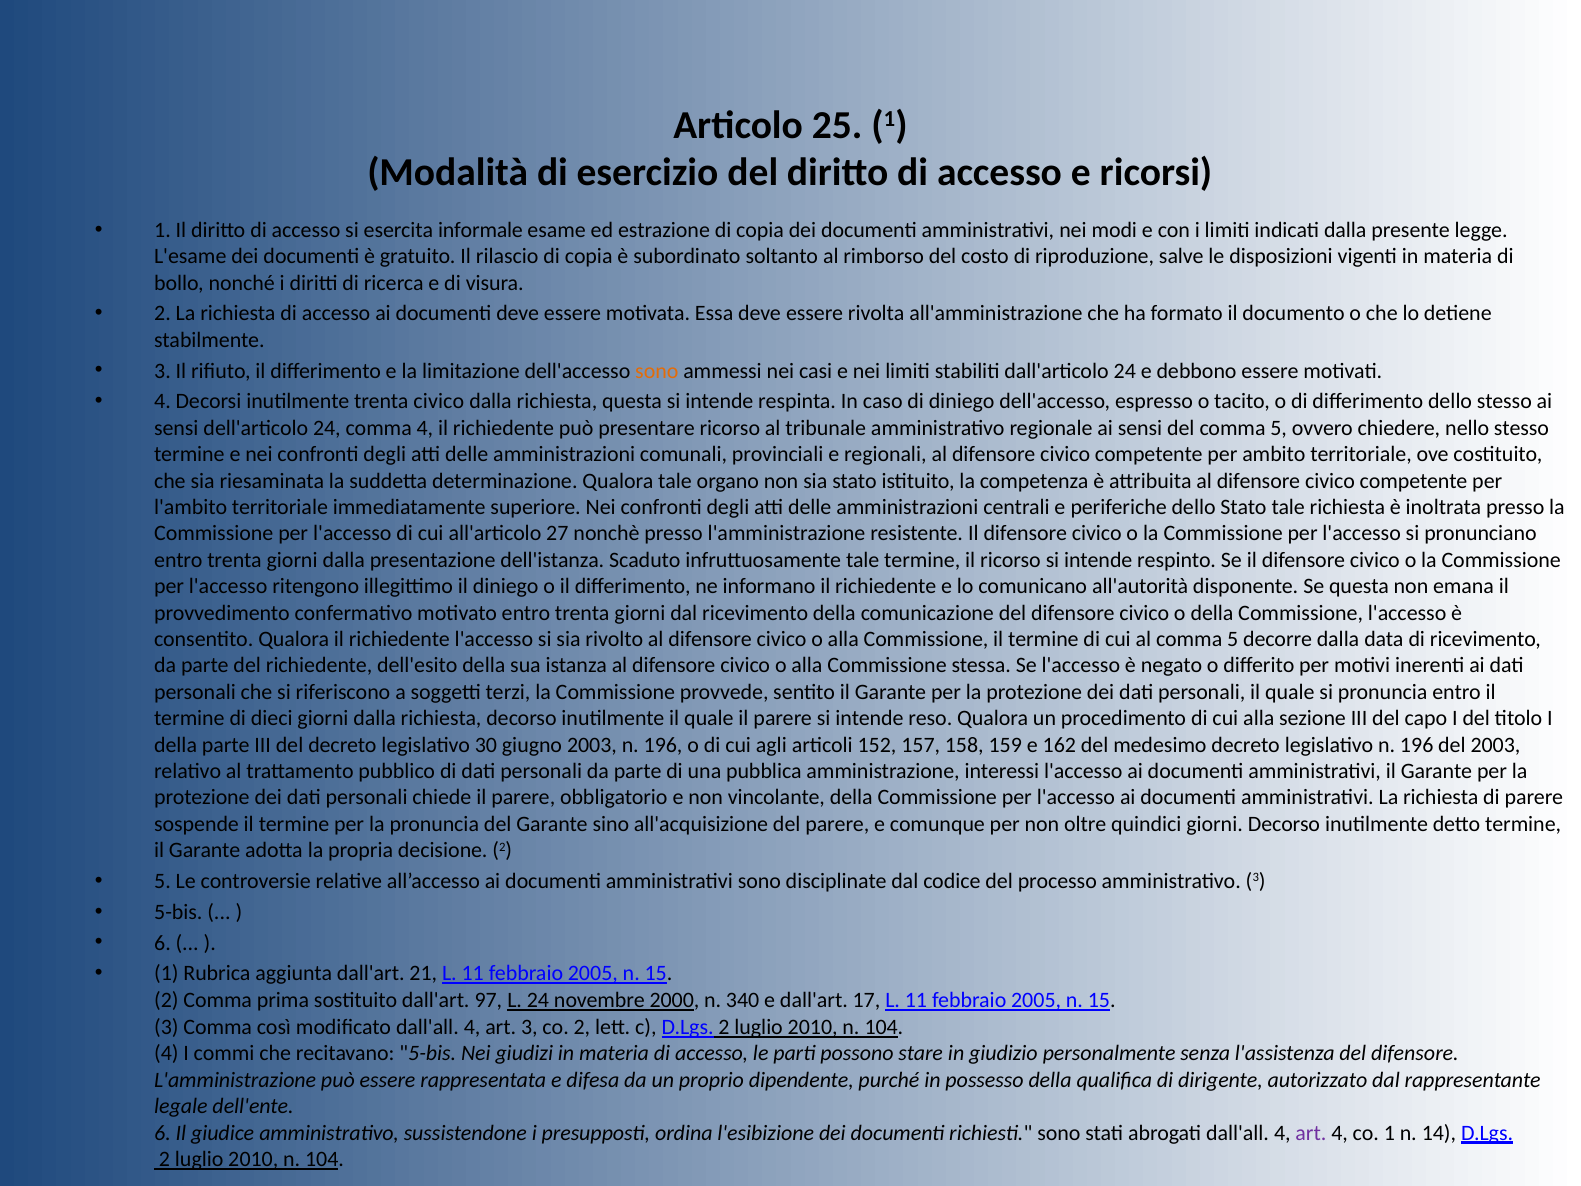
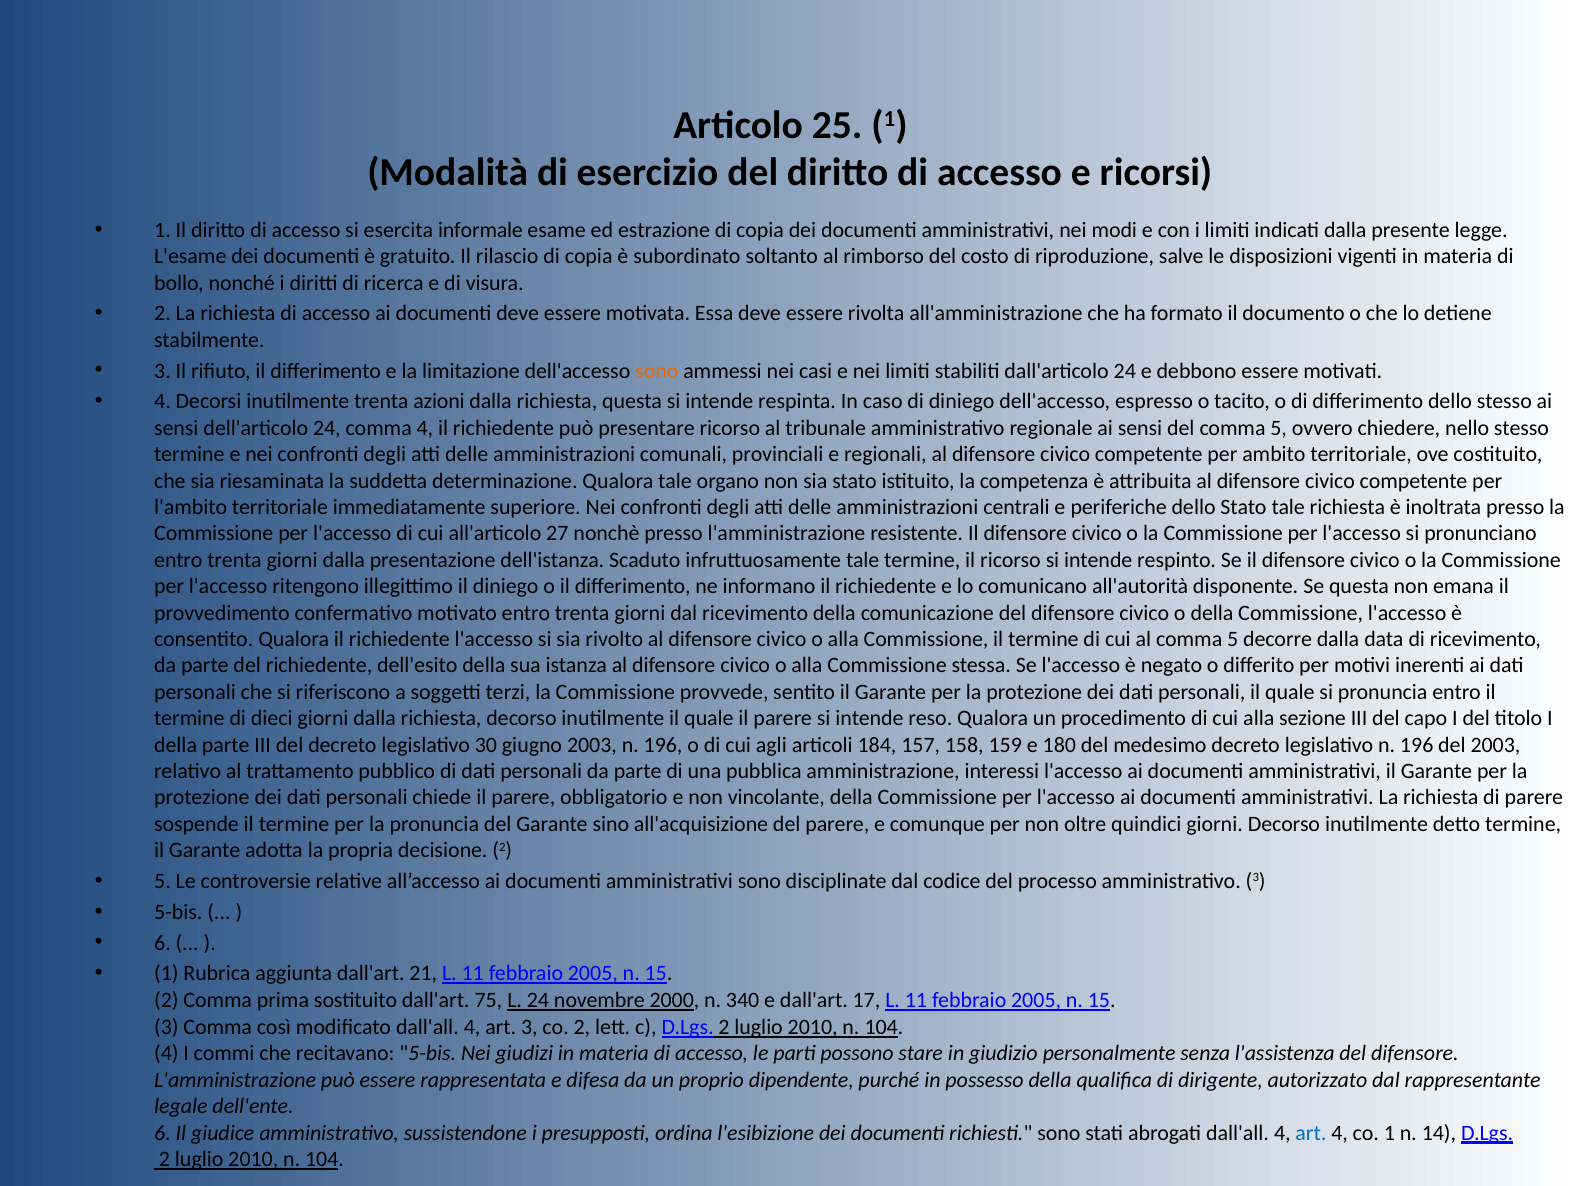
trenta civico: civico -> azioni
152: 152 -> 184
162: 162 -> 180
97: 97 -> 75
art at (1311, 1133) colour: purple -> blue
